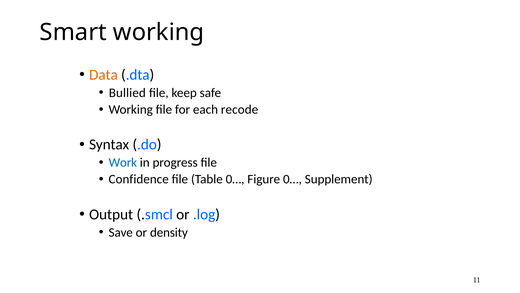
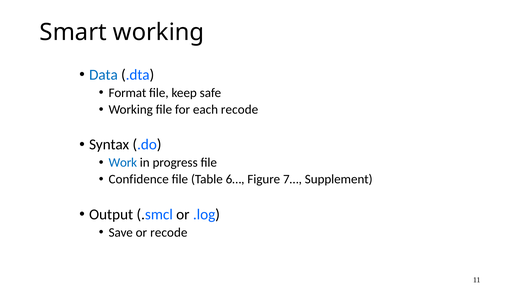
Data colour: orange -> blue
Bullied: Bullied -> Format
Table 0…: 0… -> 6…
Figure 0…: 0… -> 7…
or density: density -> recode
